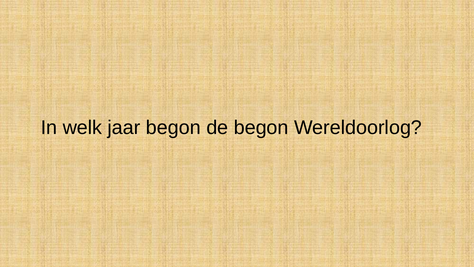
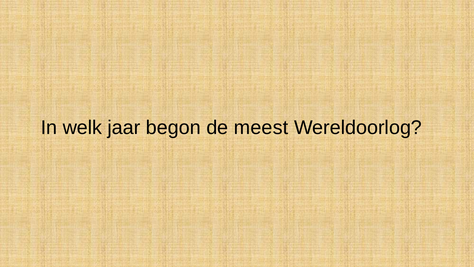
de begon: begon -> meest
